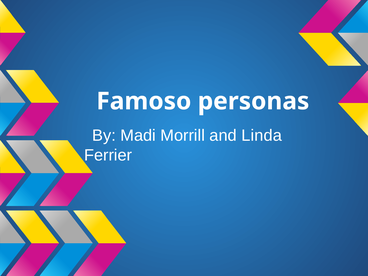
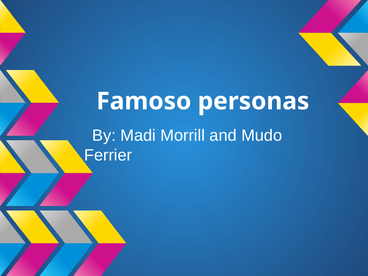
Linda: Linda -> Mudo
